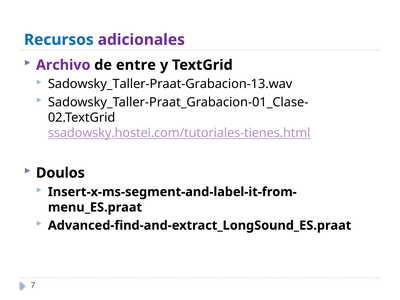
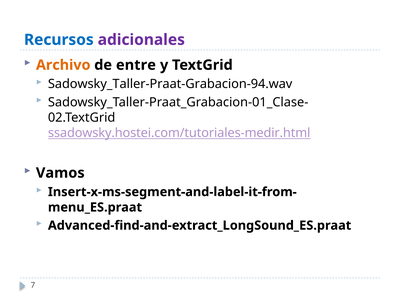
Archivo colour: purple -> orange
Sadowsky_Taller-Praat-Grabacion-13.wav: Sadowsky_Taller-Praat-Grabacion-13.wav -> Sadowsky_Taller-Praat-Grabacion-94.wav
ssadowsky.hostei.com/tutoriales-tienes.html: ssadowsky.hostei.com/tutoriales-tienes.html -> ssadowsky.hostei.com/tutoriales-medir.html
Doulos: Doulos -> Vamos
